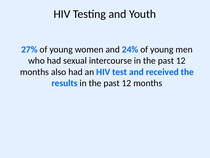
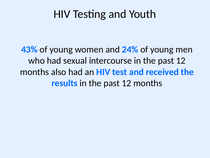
27%: 27% -> 43%
